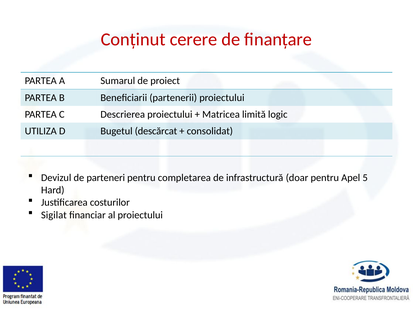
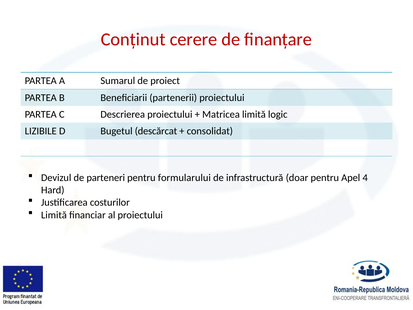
UTILIZA: UTILIZA -> LIZIBILE
completarea: completarea -> formularului
5: 5 -> 4
Sigilat at (54, 215): Sigilat -> Limită
